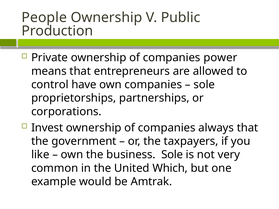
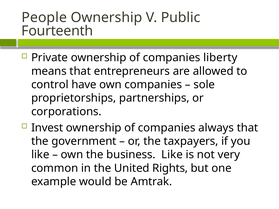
Production: Production -> Fourteenth
power: power -> liberty
business Sole: Sole -> Like
Which: Which -> Rights
